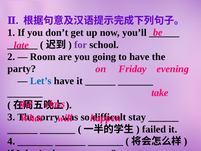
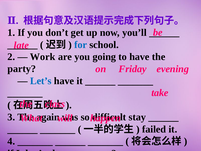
for colour: purple -> blue
Room at (43, 57): Room -> Work
sorry: sorry -> again
